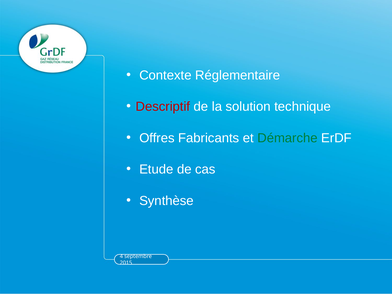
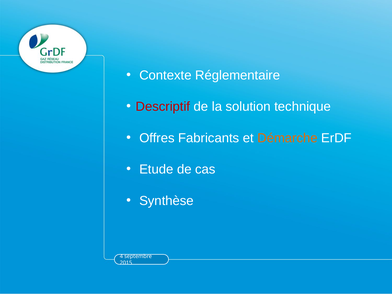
Démarche colour: green -> orange
